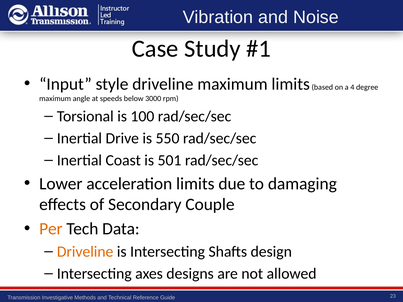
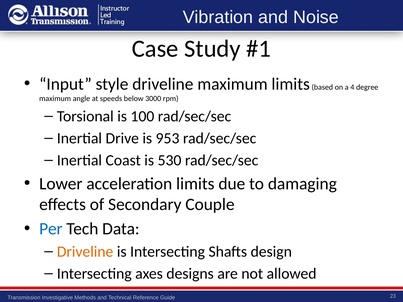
550: 550 -> 953
501: 501 -> 530
Per colour: orange -> blue
